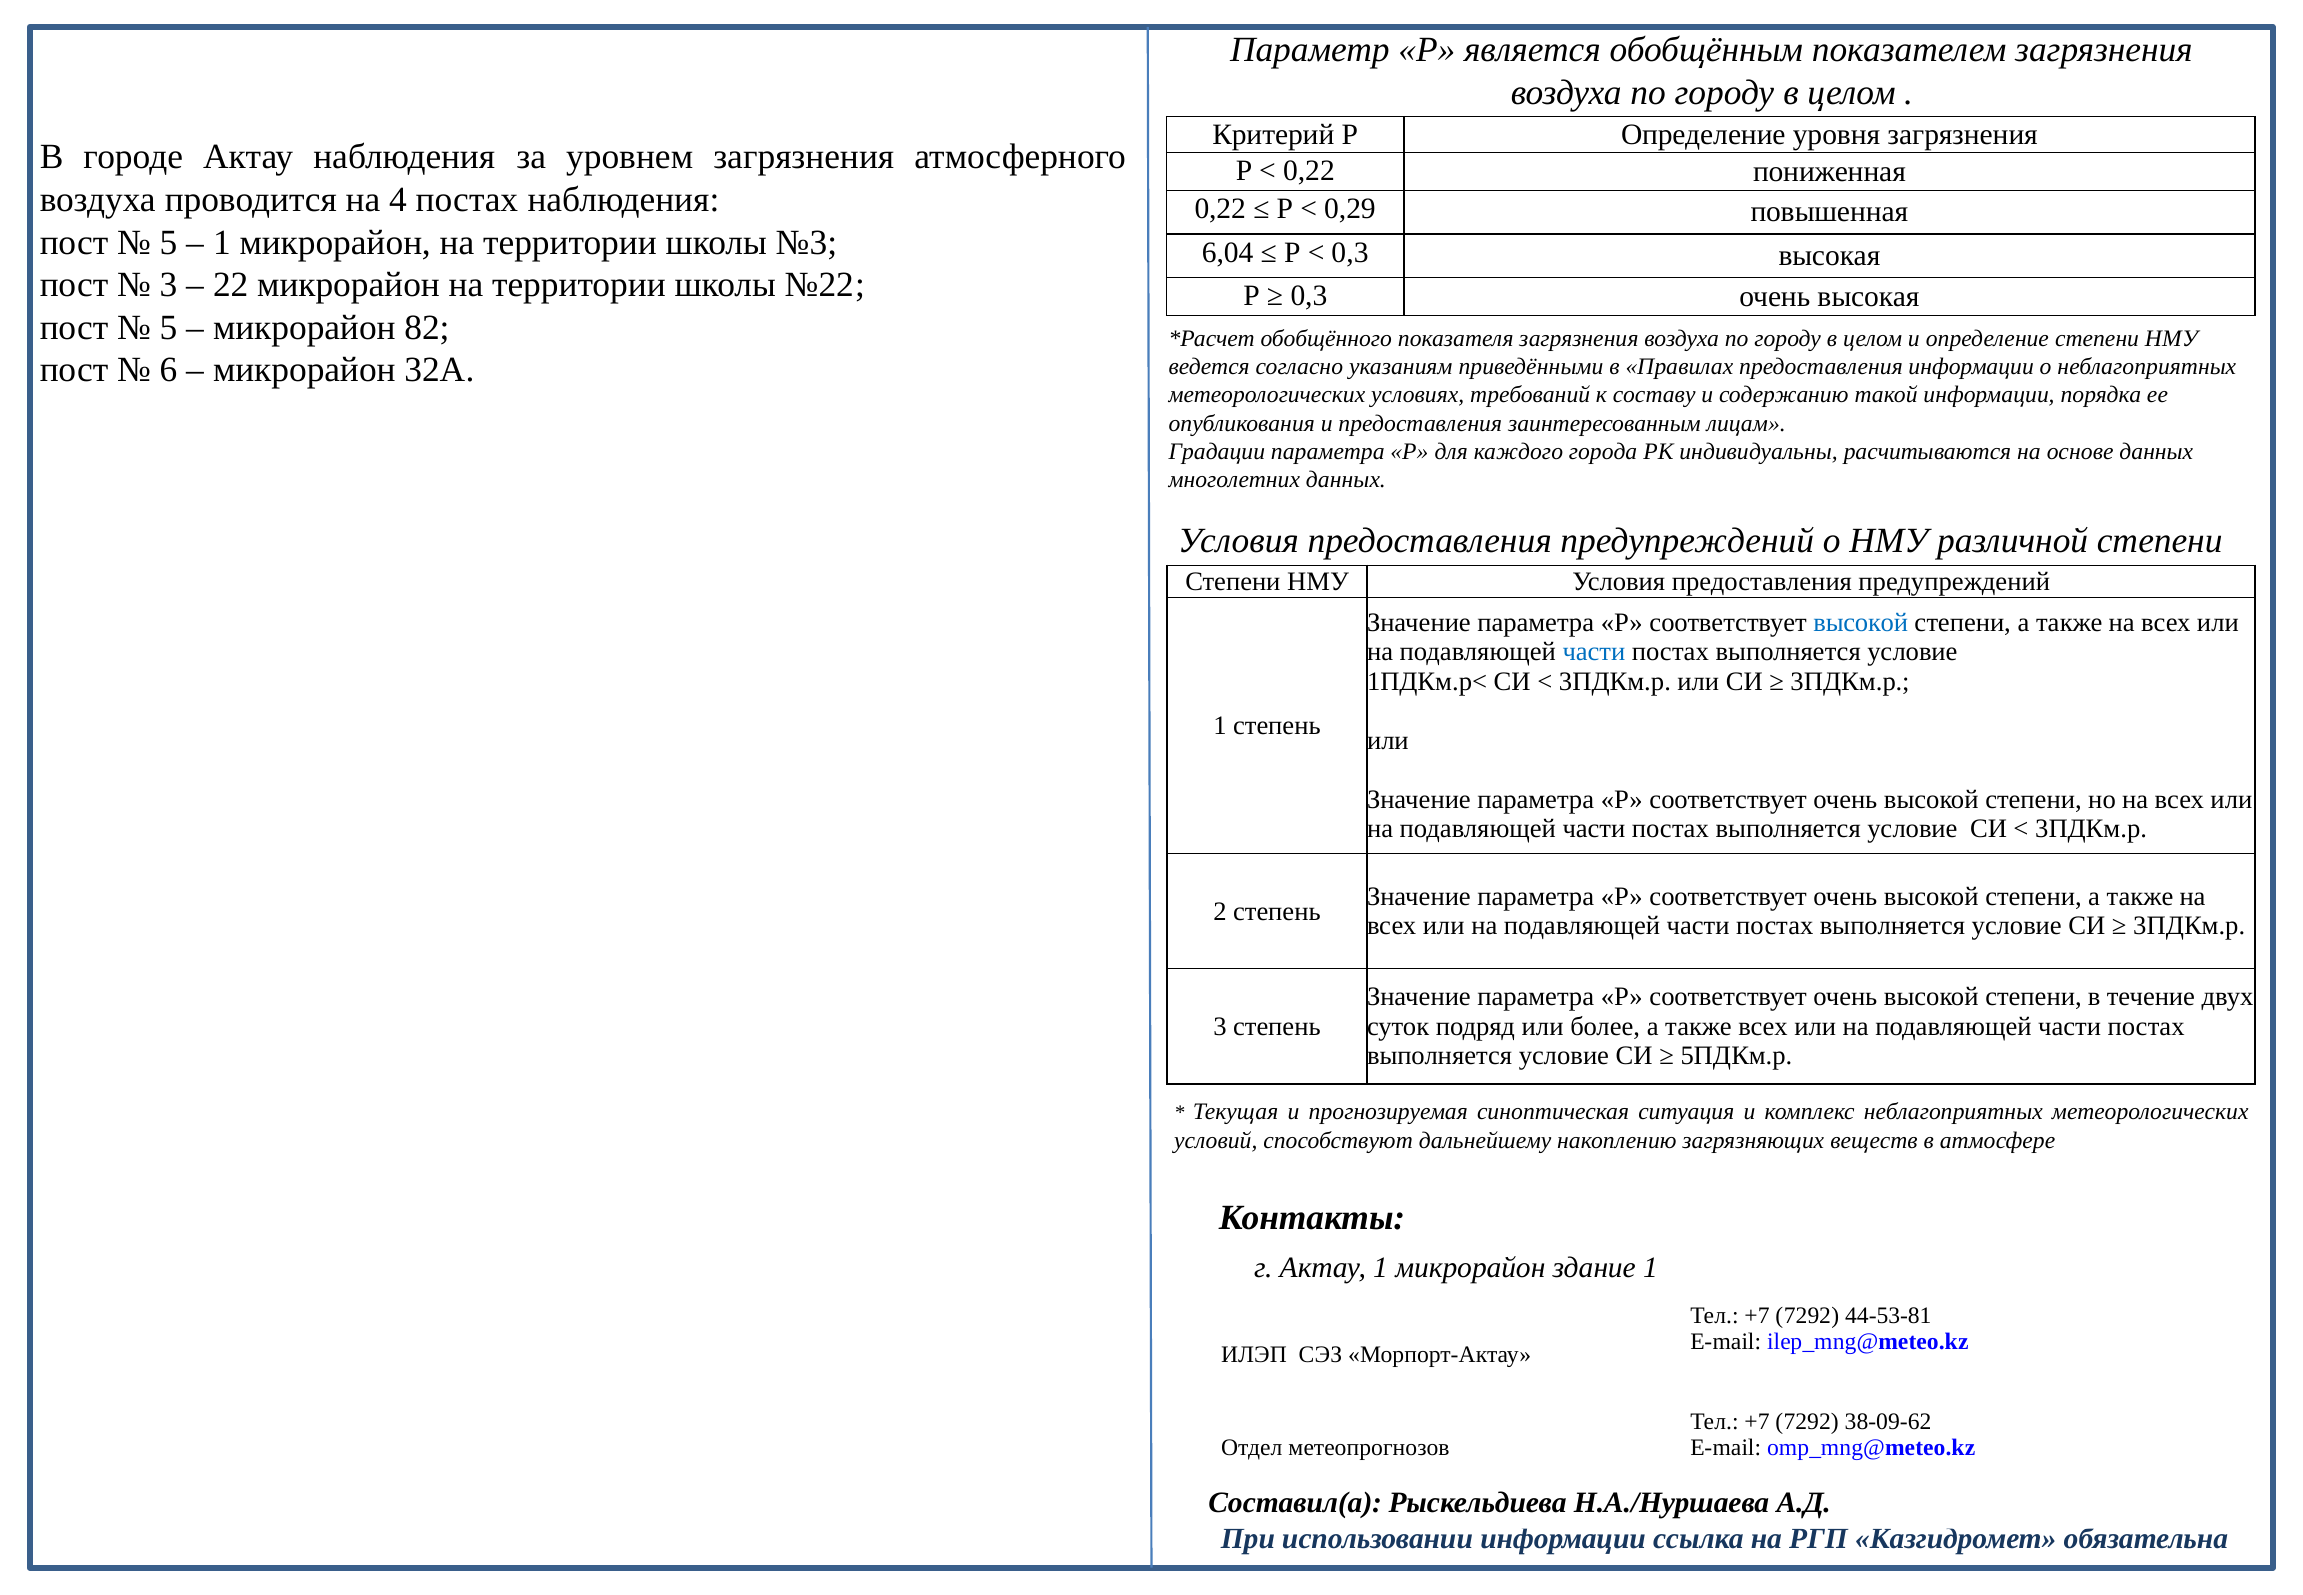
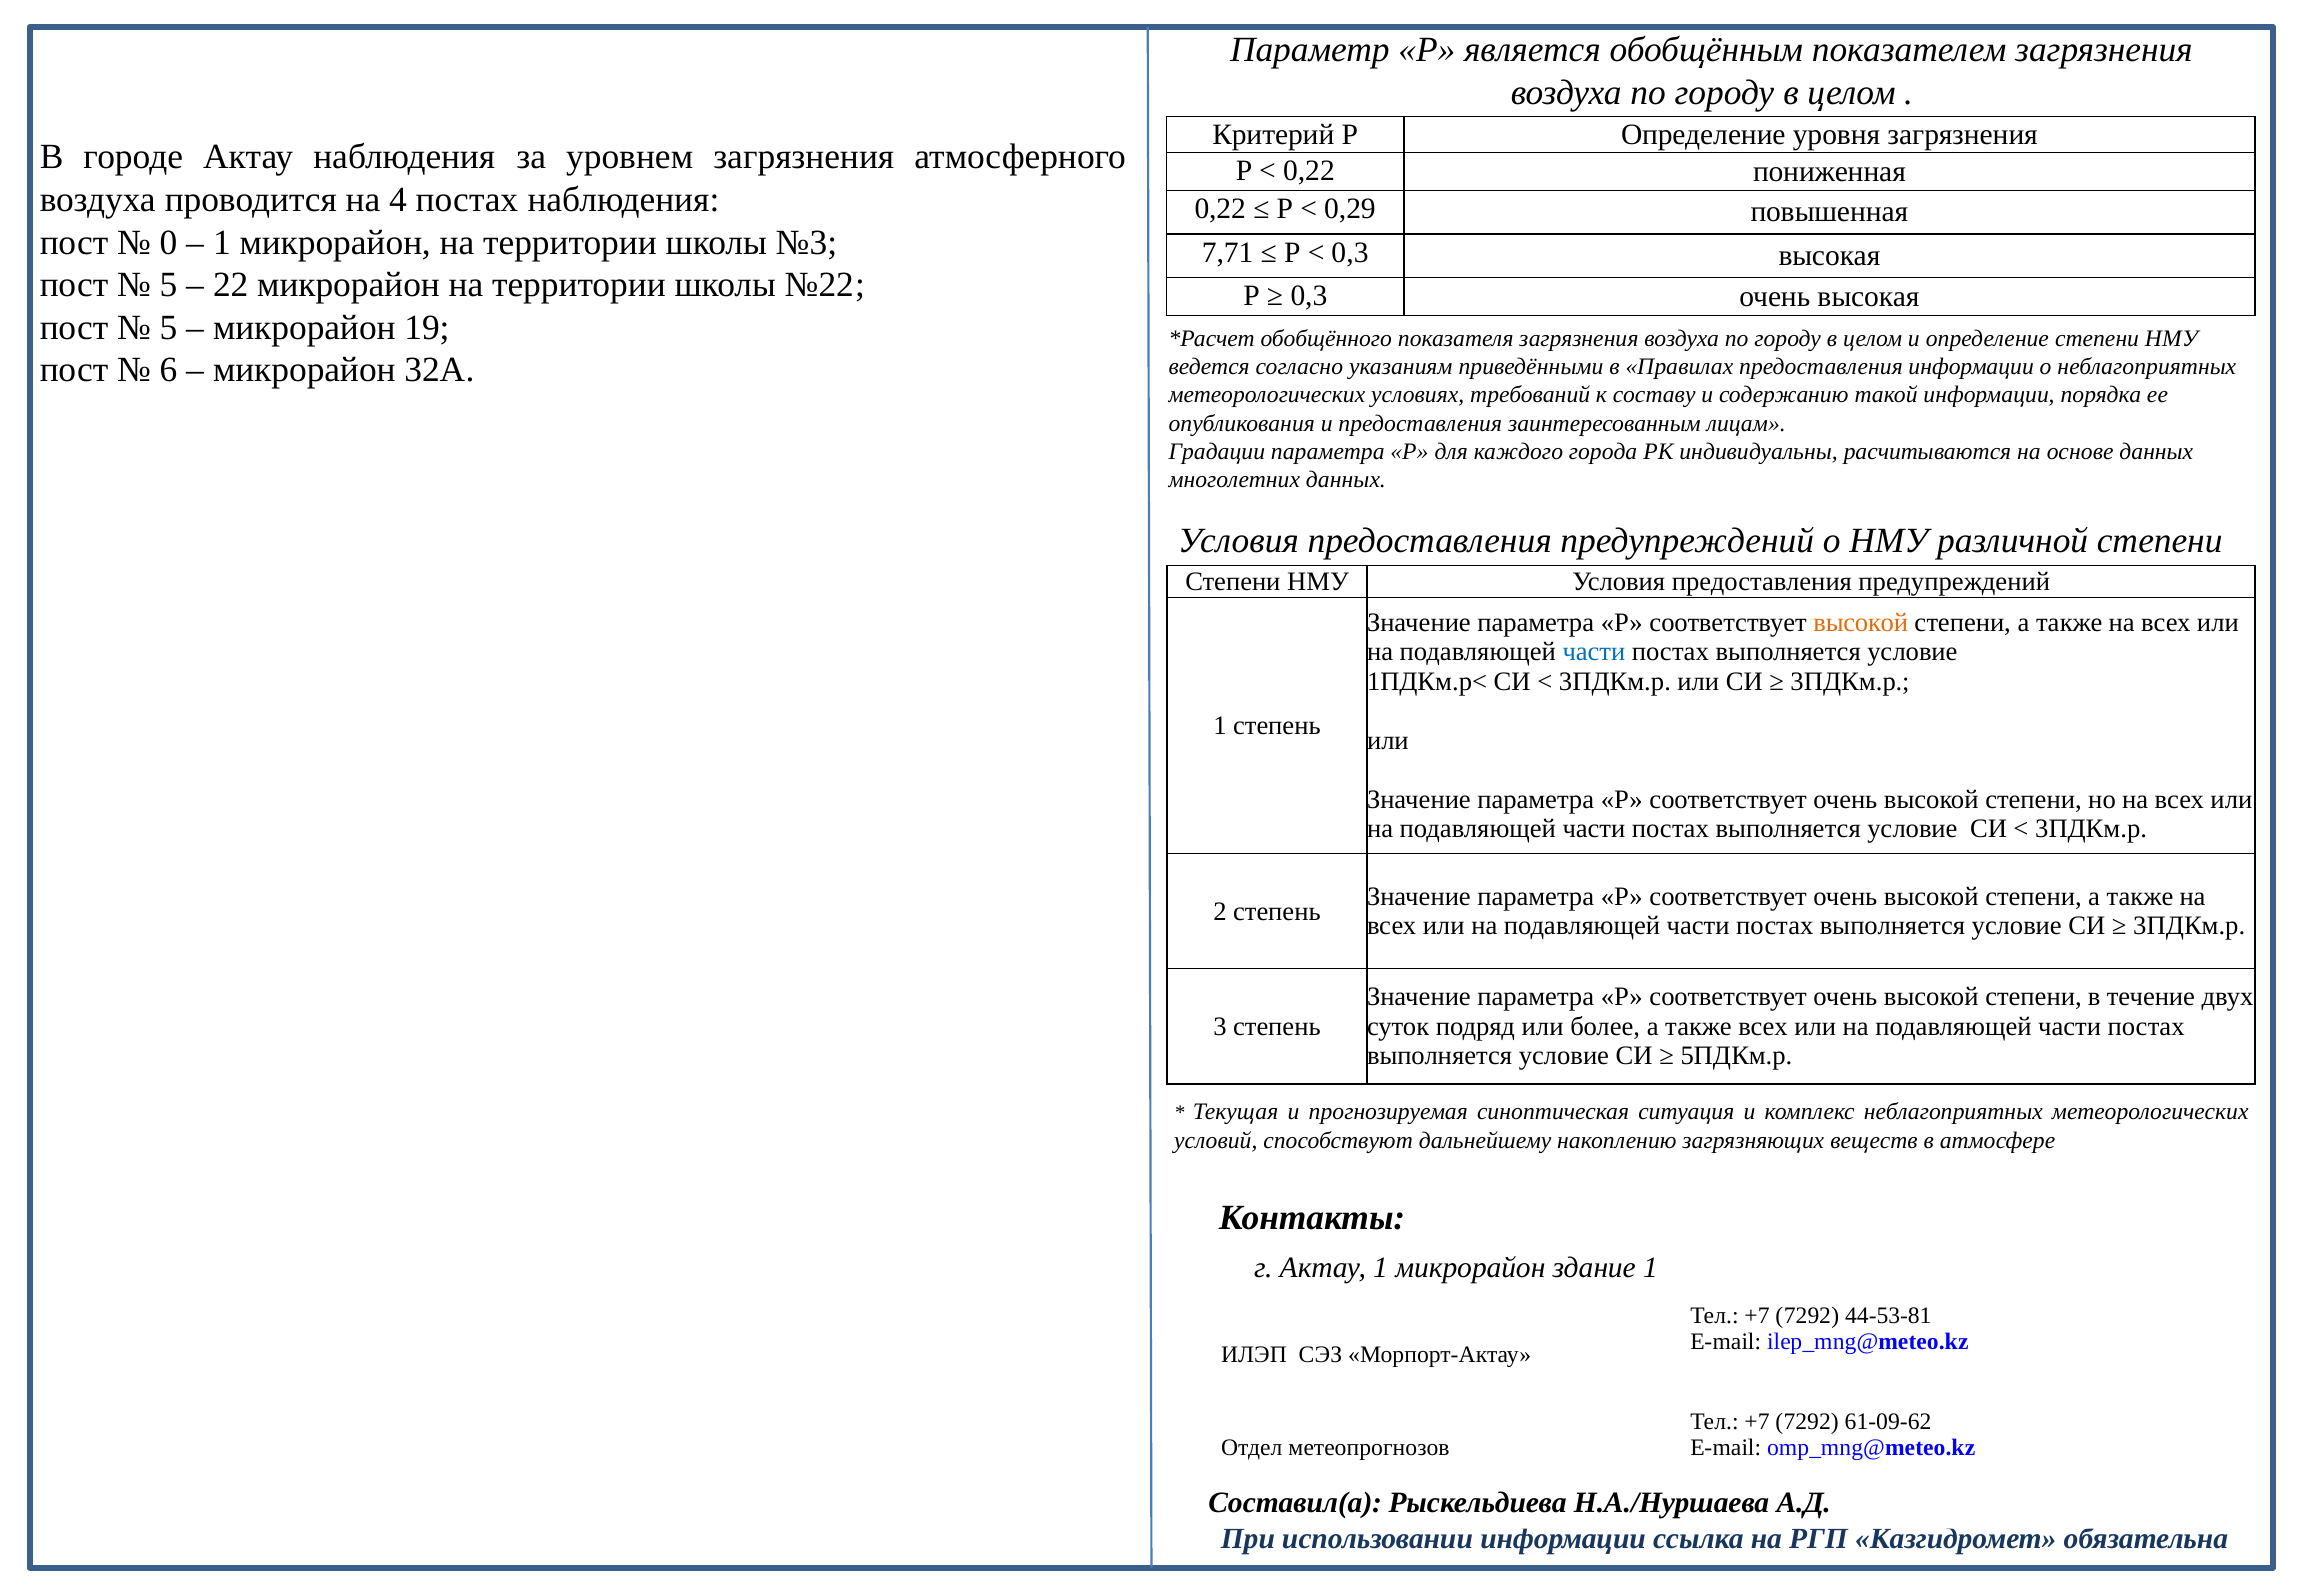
5 at (168, 242): 5 -> 0
6,04: 6,04 -> 7,71
3 at (168, 285): 3 -> 5
82: 82 -> 19
высокой at (1861, 622) colour: blue -> orange
38-09-62: 38-09-62 -> 61-09-62
